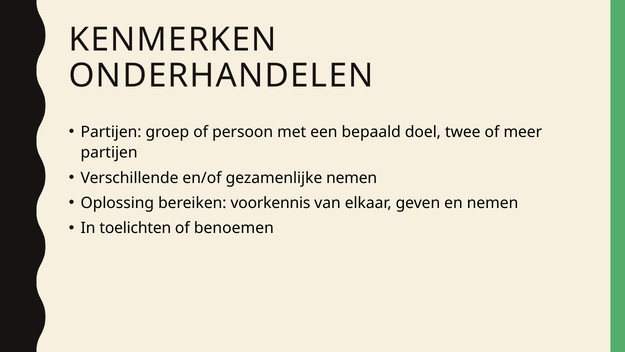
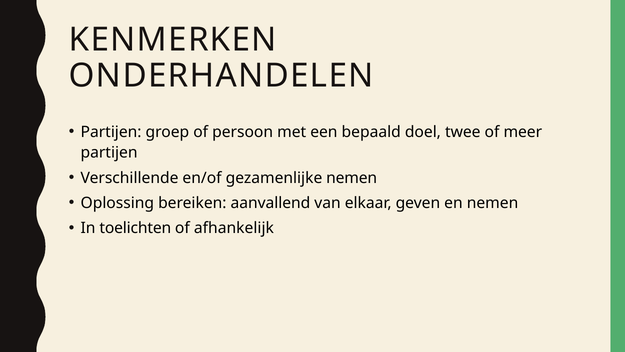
voorkennis: voorkennis -> aanvallend
benoemen: benoemen -> afhankelijk
